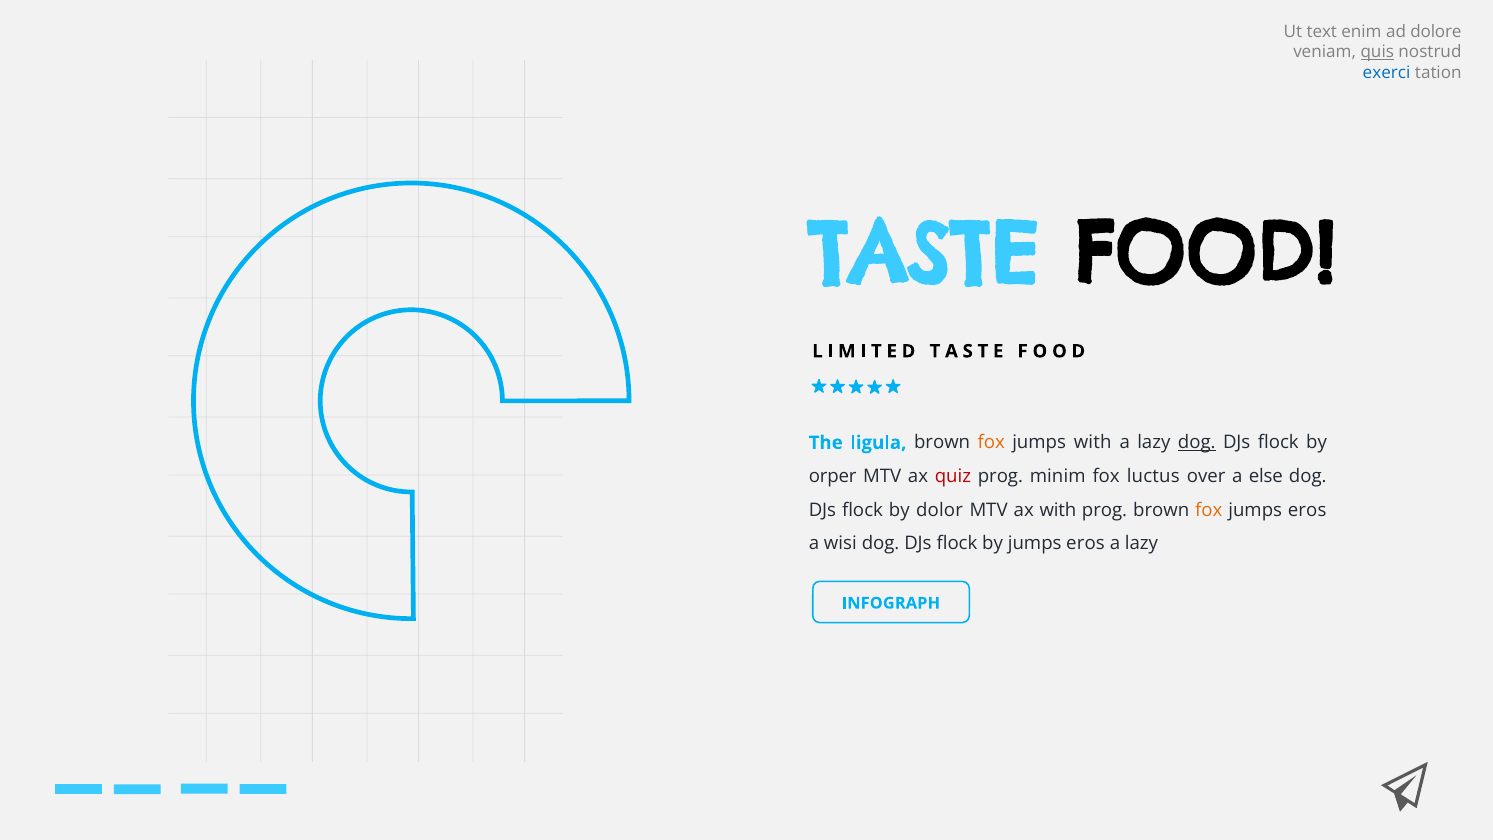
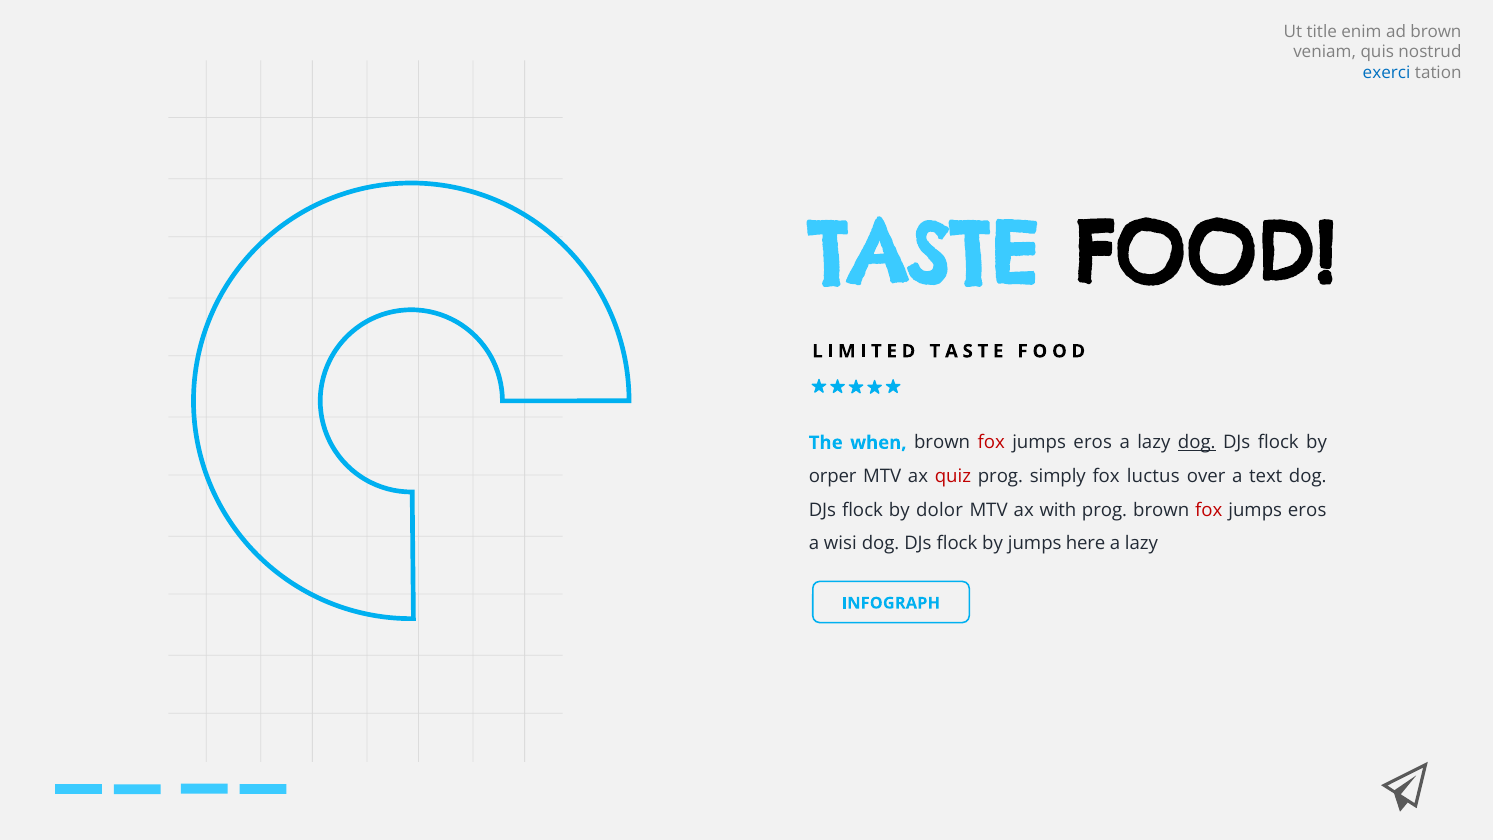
text: text -> title
ad dolore: dolore -> brown
quis underline: present -> none
ligula: ligula -> when
fox at (991, 443) colour: orange -> red
with at (1093, 443): with -> eros
minim: minim -> simply
else: else -> text
fox at (1209, 510) colour: orange -> red
by jumps eros: eros -> here
